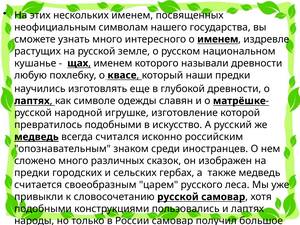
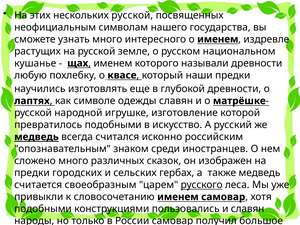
нескольких именем: именем -> русской
русского underline: none -> present
словосочетанию русской: русской -> именем
и лаптях: лаптях -> славян
